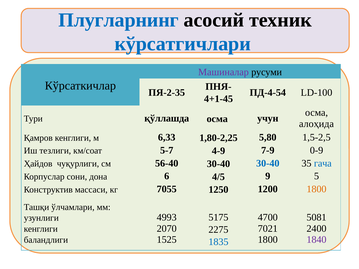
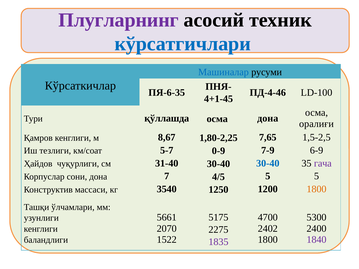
Плугларнинг colour: blue -> purple
Машиналар colour: purple -> blue
ПЯ-2-35: ПЯ-2-35 -> ПЯ-6-35
ПД-4-54: ПД-4-54 -> ПД-4-46
осма учун: учун -> дона
алоҳида: алоҳида -> оралиғи
6,33: 6,33 -> 8,67
5,80: 5,80 -> 7,65
4-9: 4-9 -> 0-9
0-9: 0-9 -> 6-9
56-40: 56-40 -> 31-40
гача colour: blue -> purple
6: 6 -> 7
4/5 9: 9 -> 5
7055: 7055 -> 3540
4993: 4993 -> 5661
5081: 5081 -> 5300
7021: 7021 -> 2402
1525: 1525 -> 1522
1835 colour: blue -> purple
